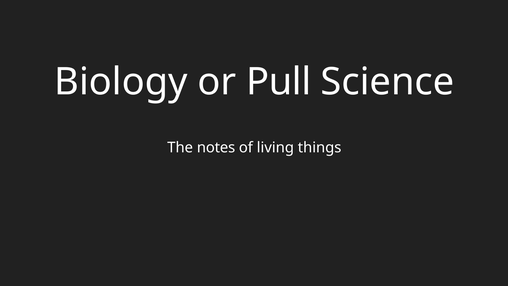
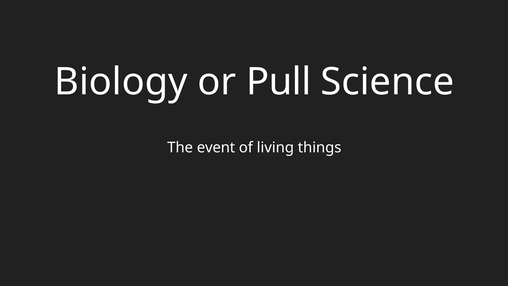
notes: notes -> event
